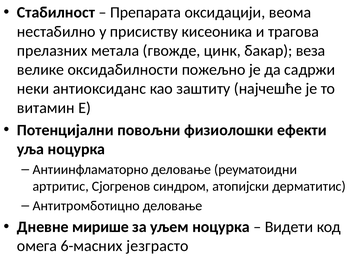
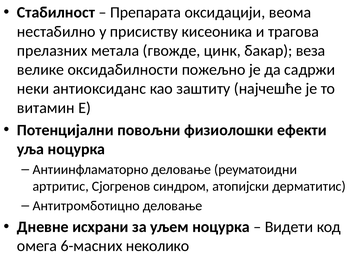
мирише: мирише -> исхрани
језграсто: језграсто -> неколико
